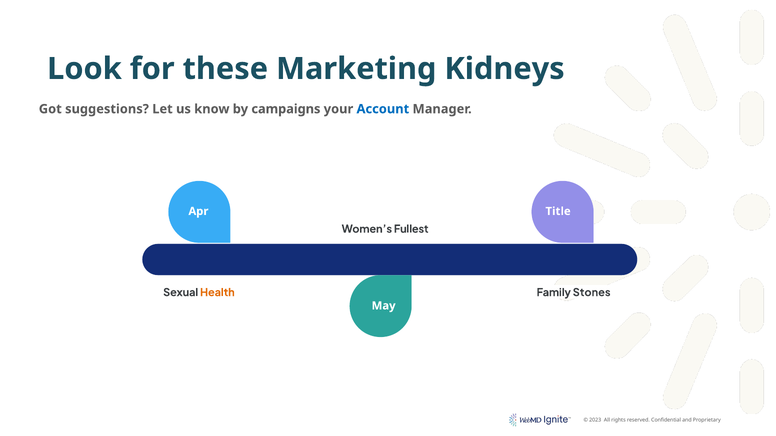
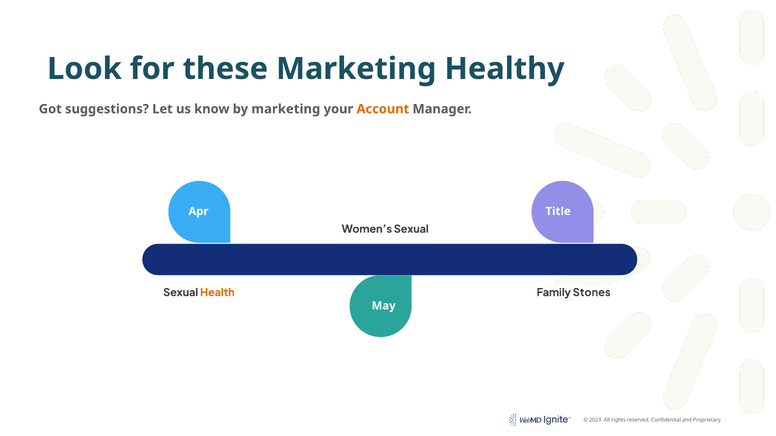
Kidneys: Kidneys -> Healthy
by campaigns: campaigns -> marketing
Account colour: blue -> orange
Women’s Fullest: Fullest -> Sexual
